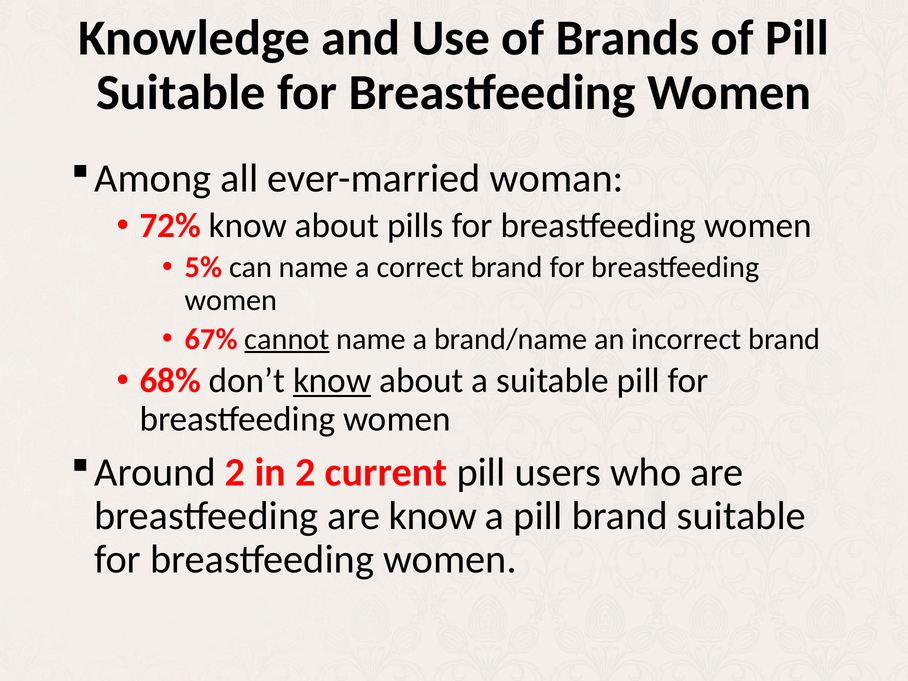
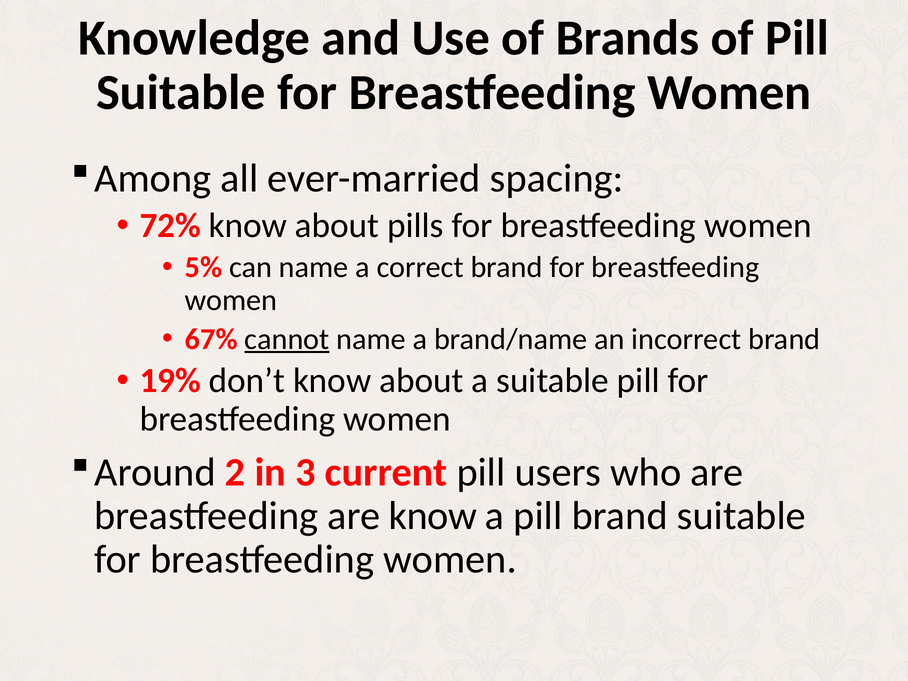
woman: woman -> spacing
68%: 68% -> 19%
know at (332, 381) underline: present -> none
in 2: 2 -> 3
